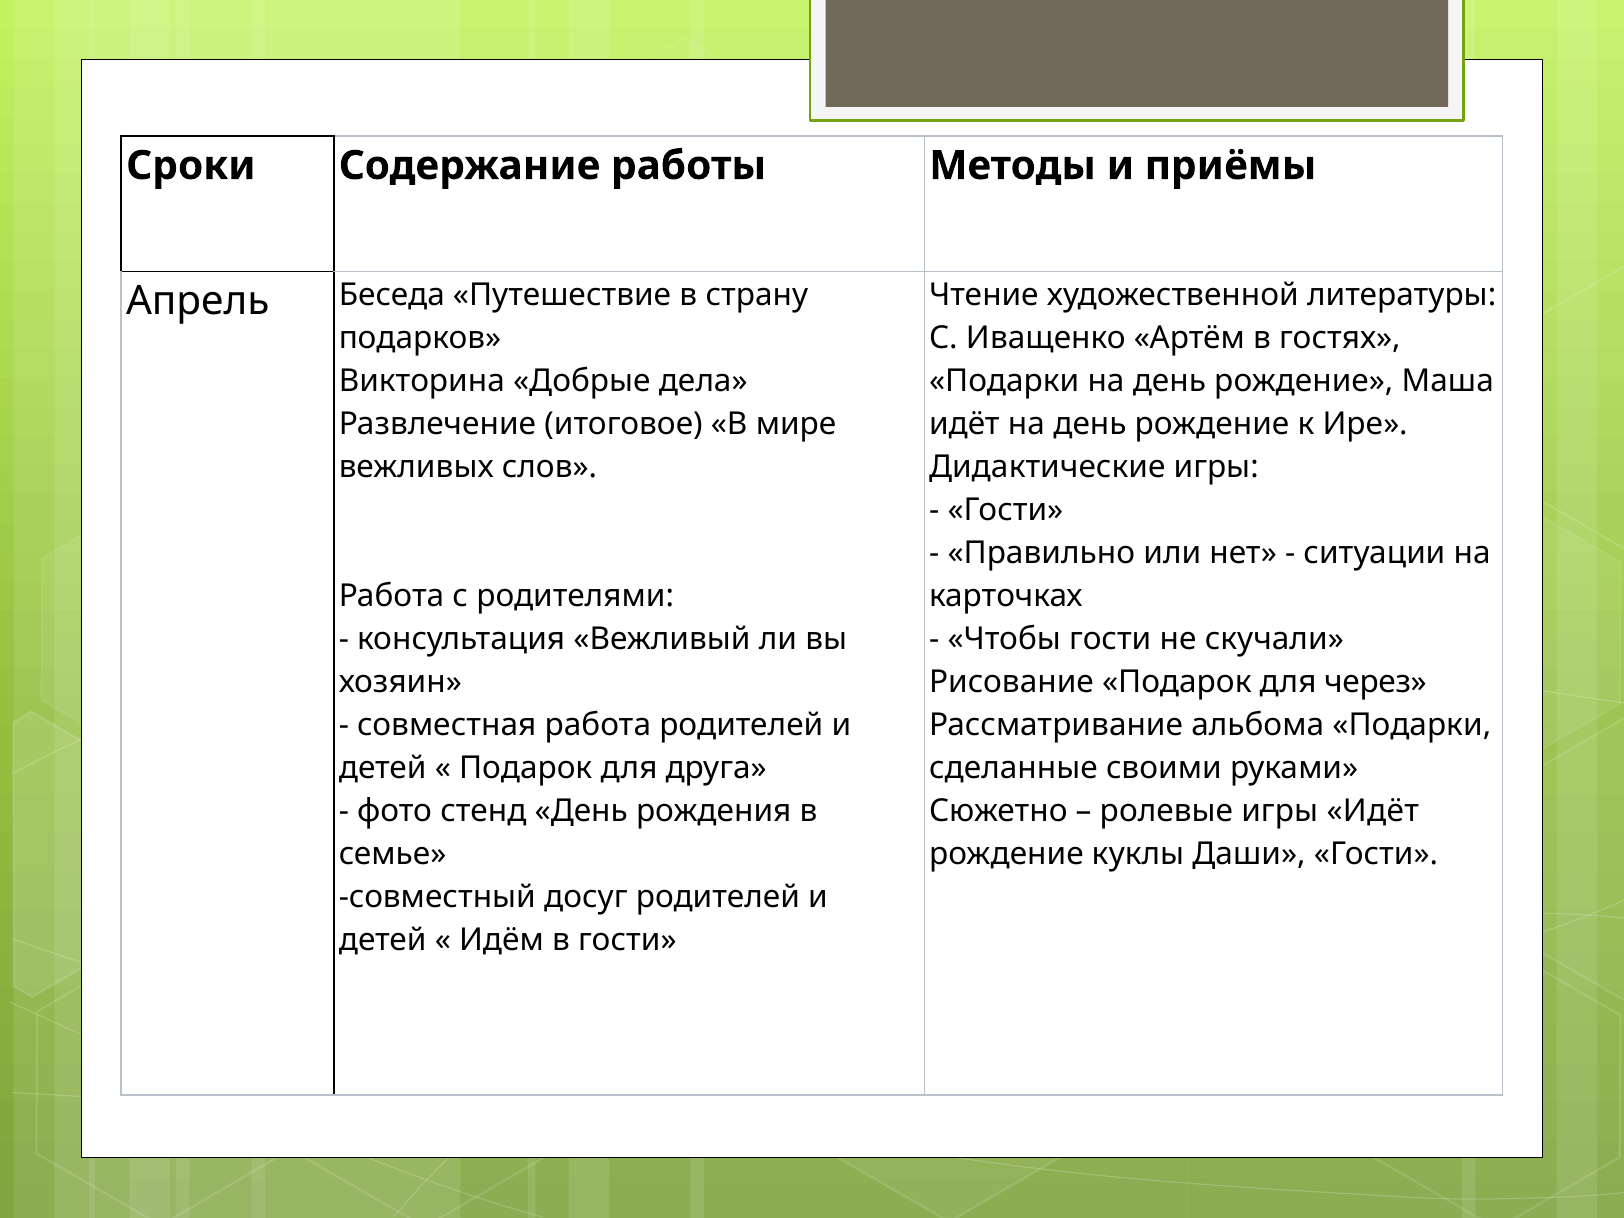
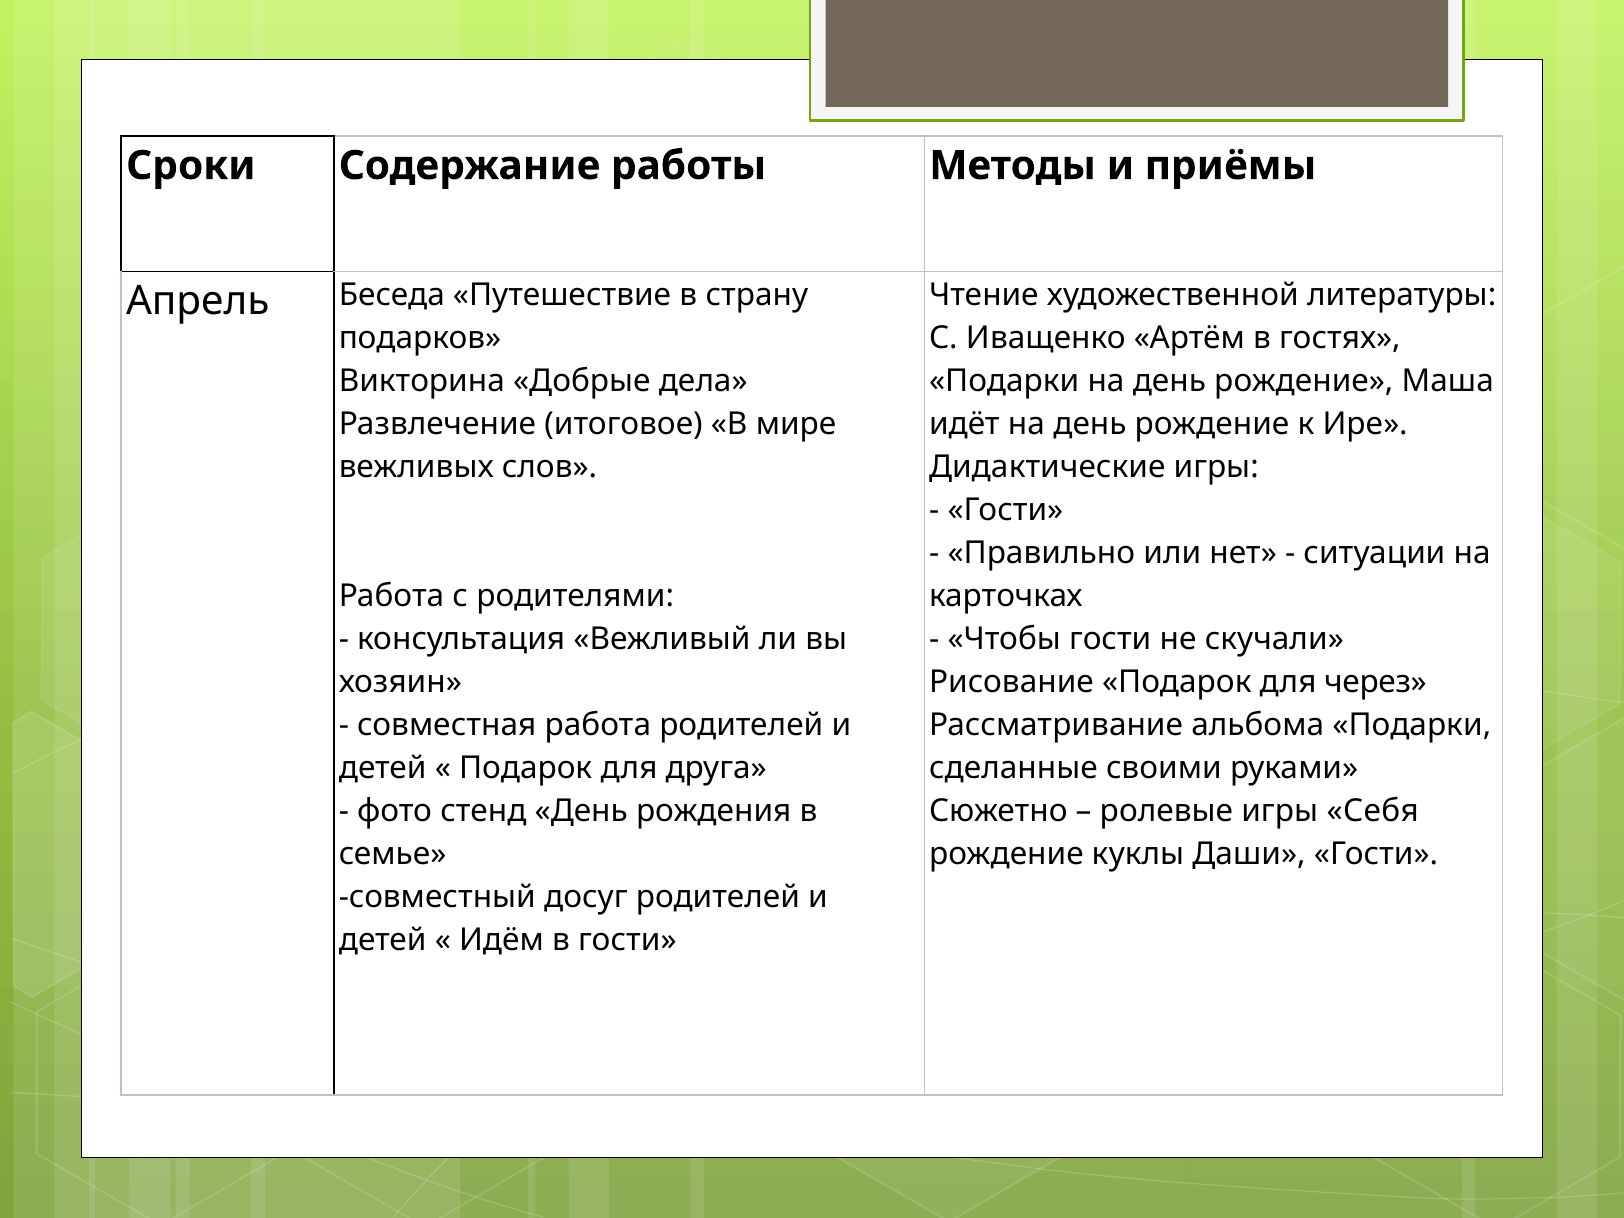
игры Идёт: Идёт -> Себя
